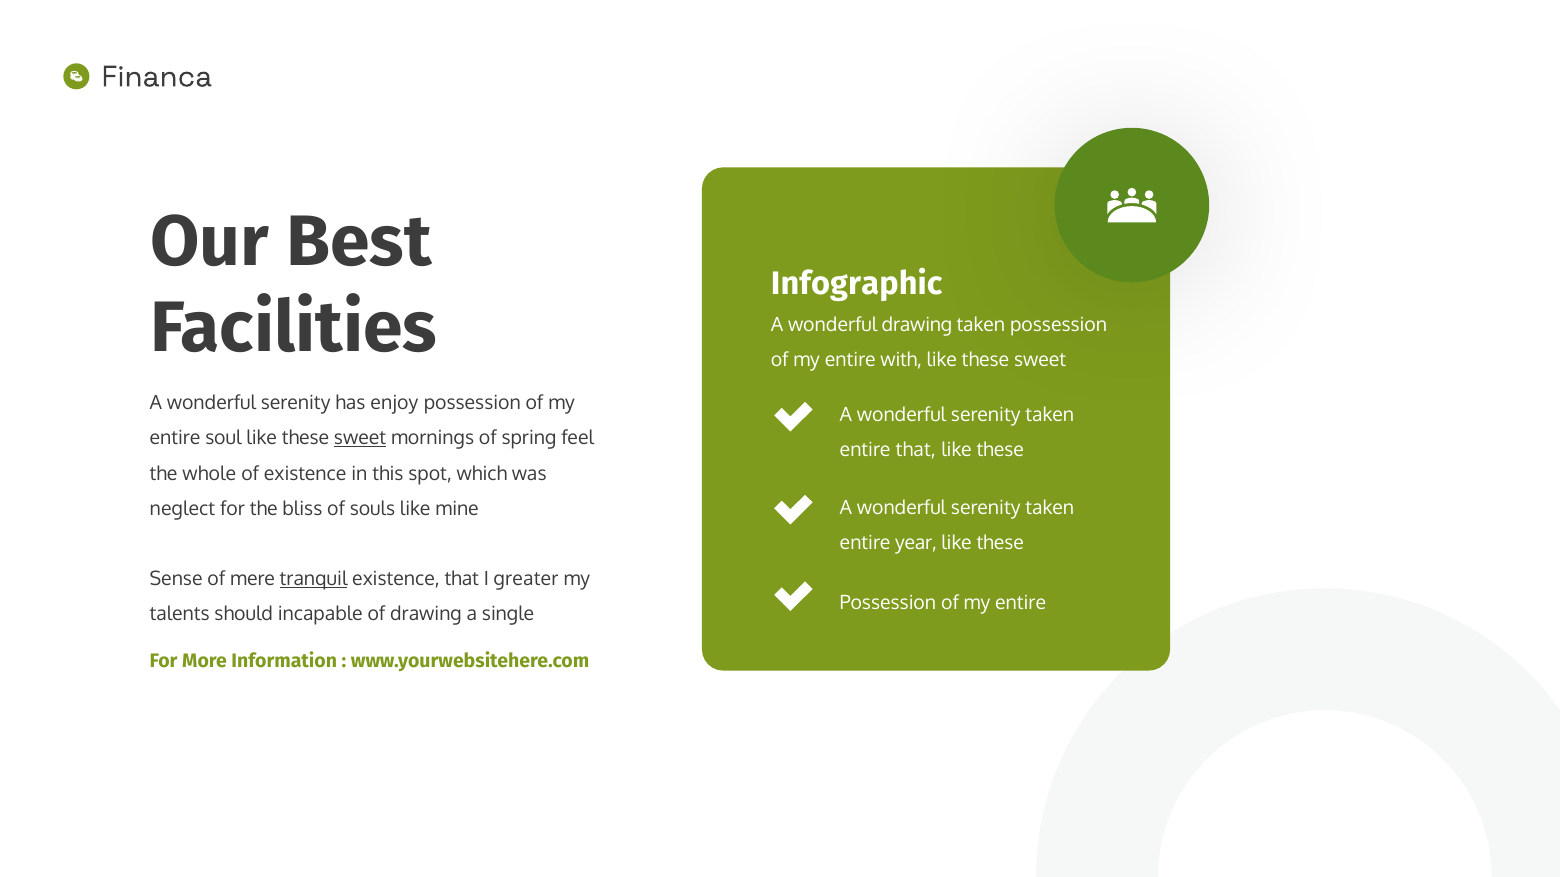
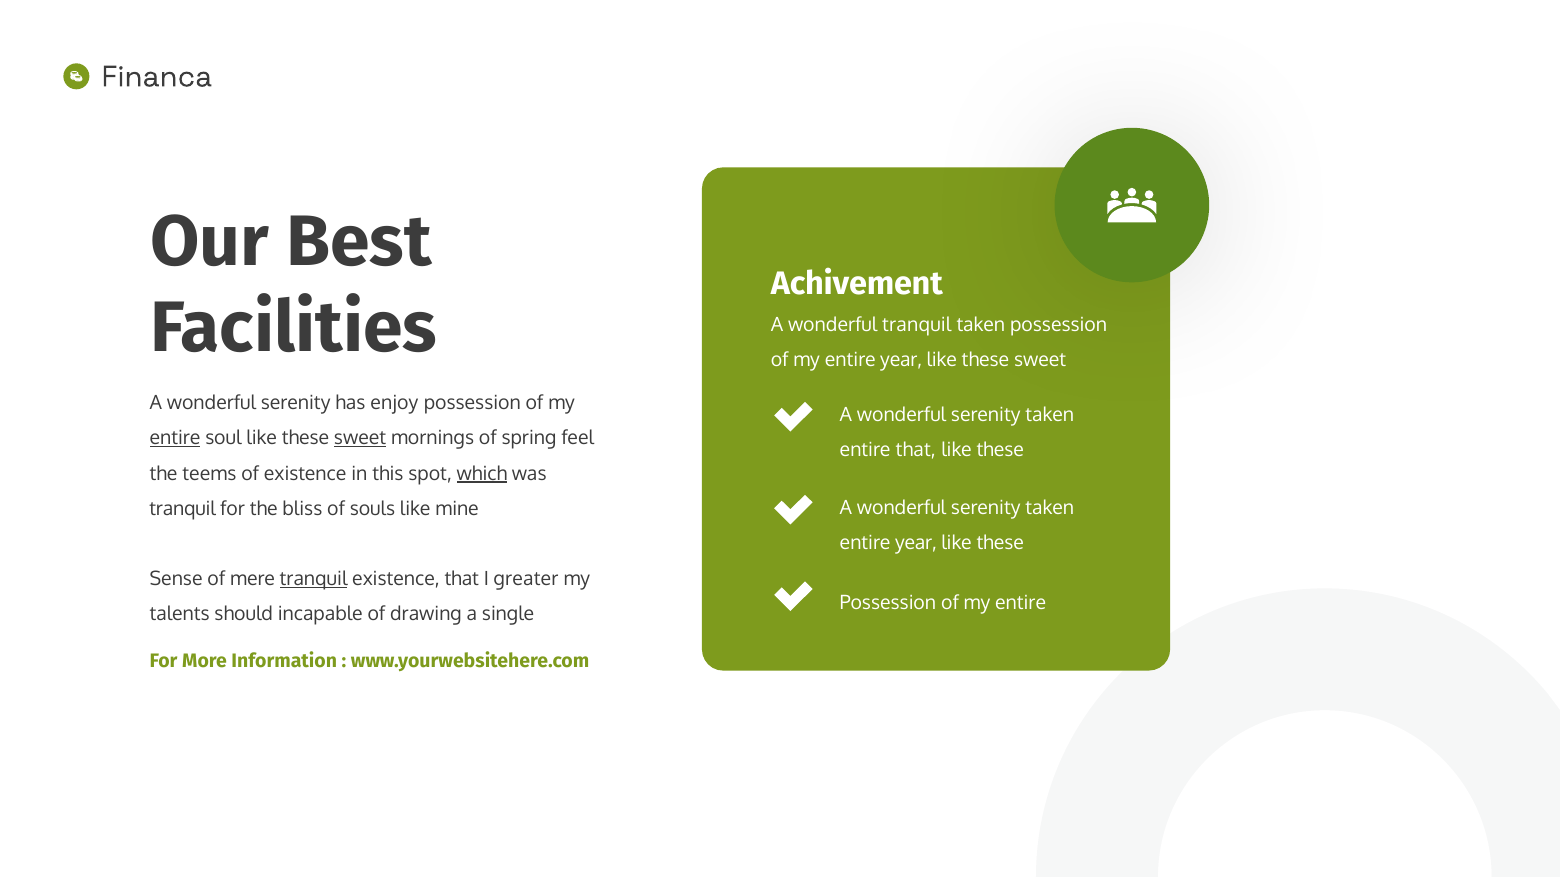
Infographic: Infographic -> Achivement
wonderful drawing: drawing -> tranquil
my entire with: with -> year
entire at (175, 439) underline: none -> present
whole: whole -> teems
which underline: none -> present
neglect at (182, 509): neglect -> tranquil
